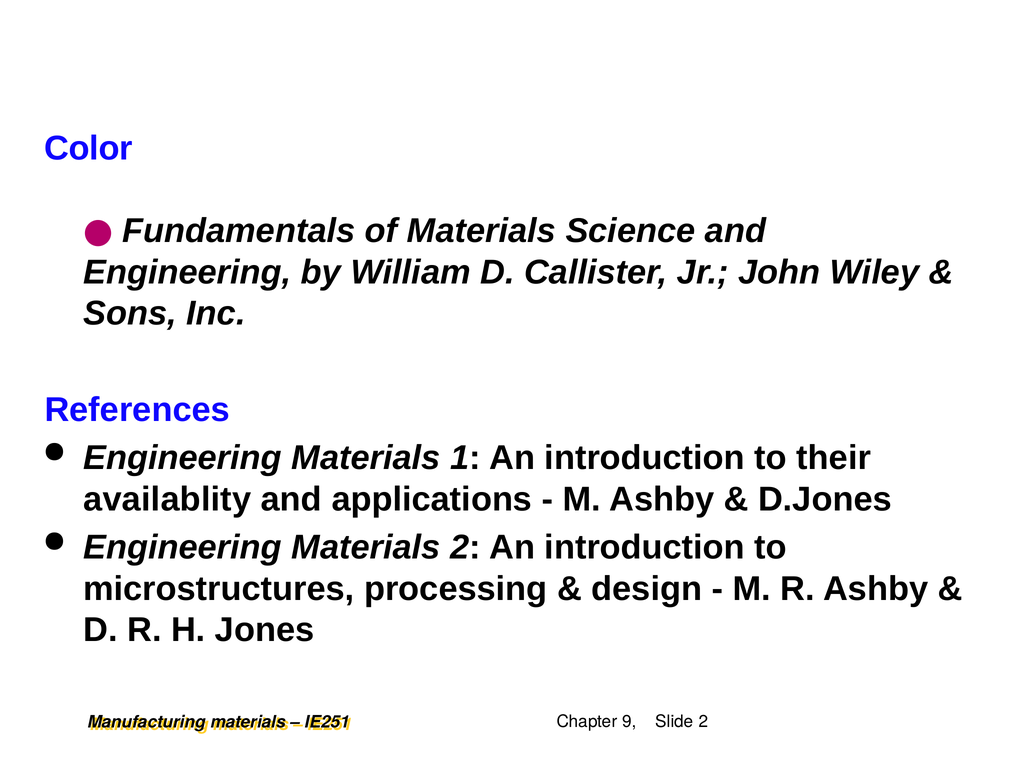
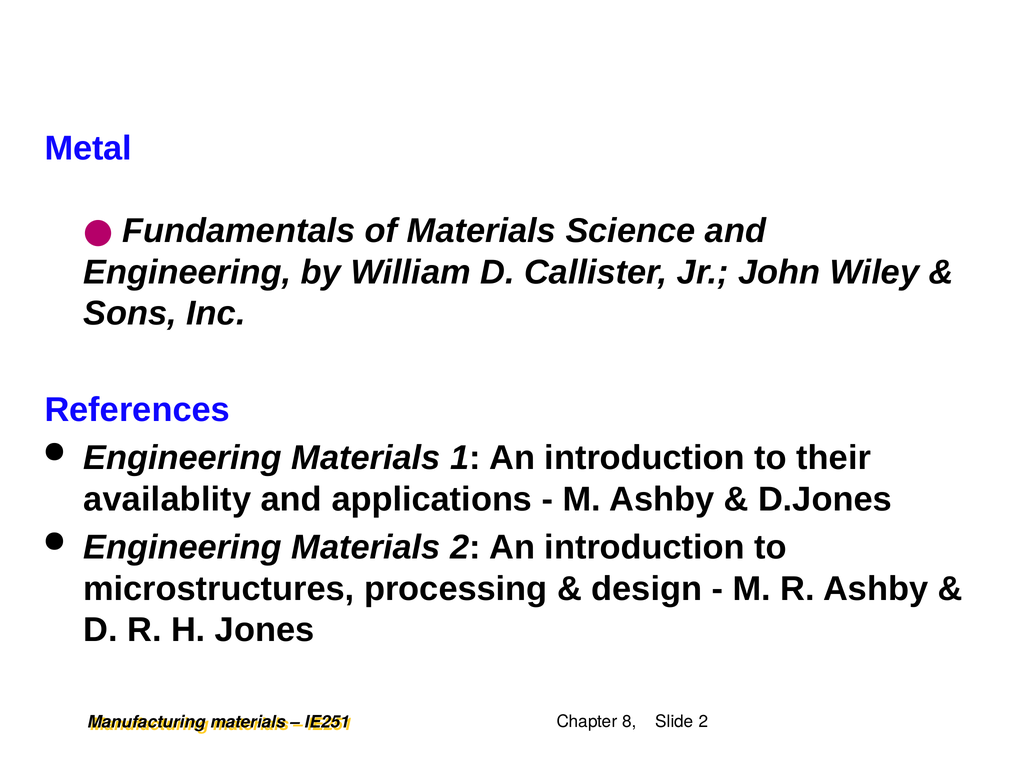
Color: Color -> Metal
9: 9 -> 8
